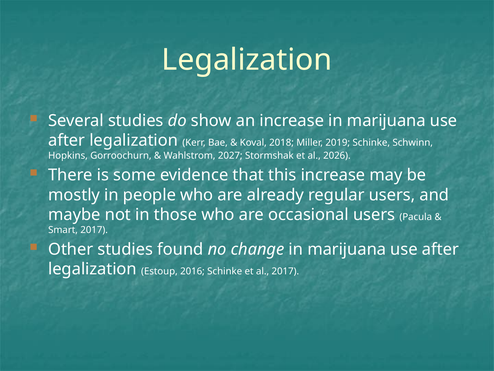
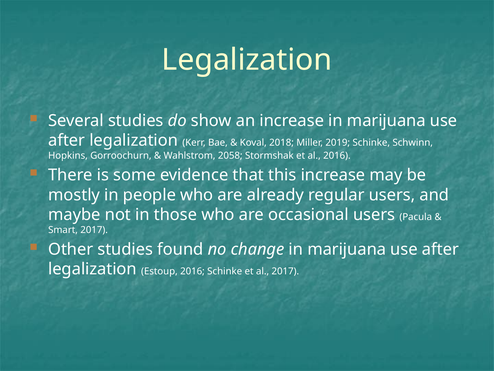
2027: 2027 -> 2058
al 2026: 2026 -> 2016
